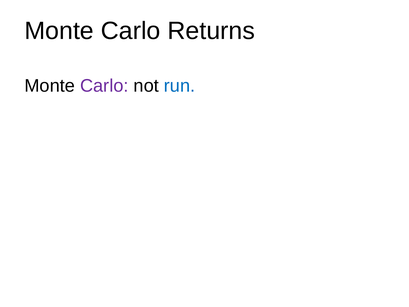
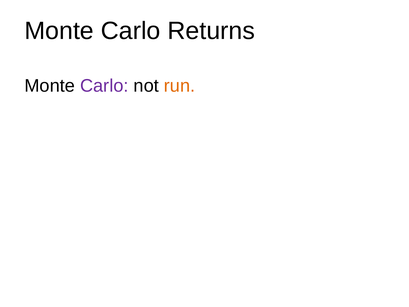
run colour: blue -> orange
